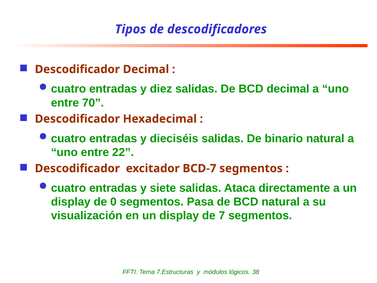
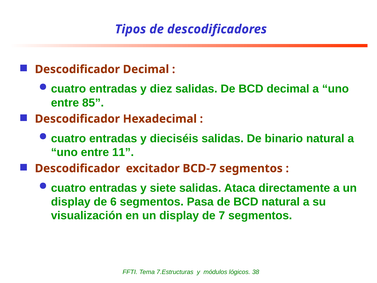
70: 70 -> 85
22: 22 -> 11
0: 0 -> 6
